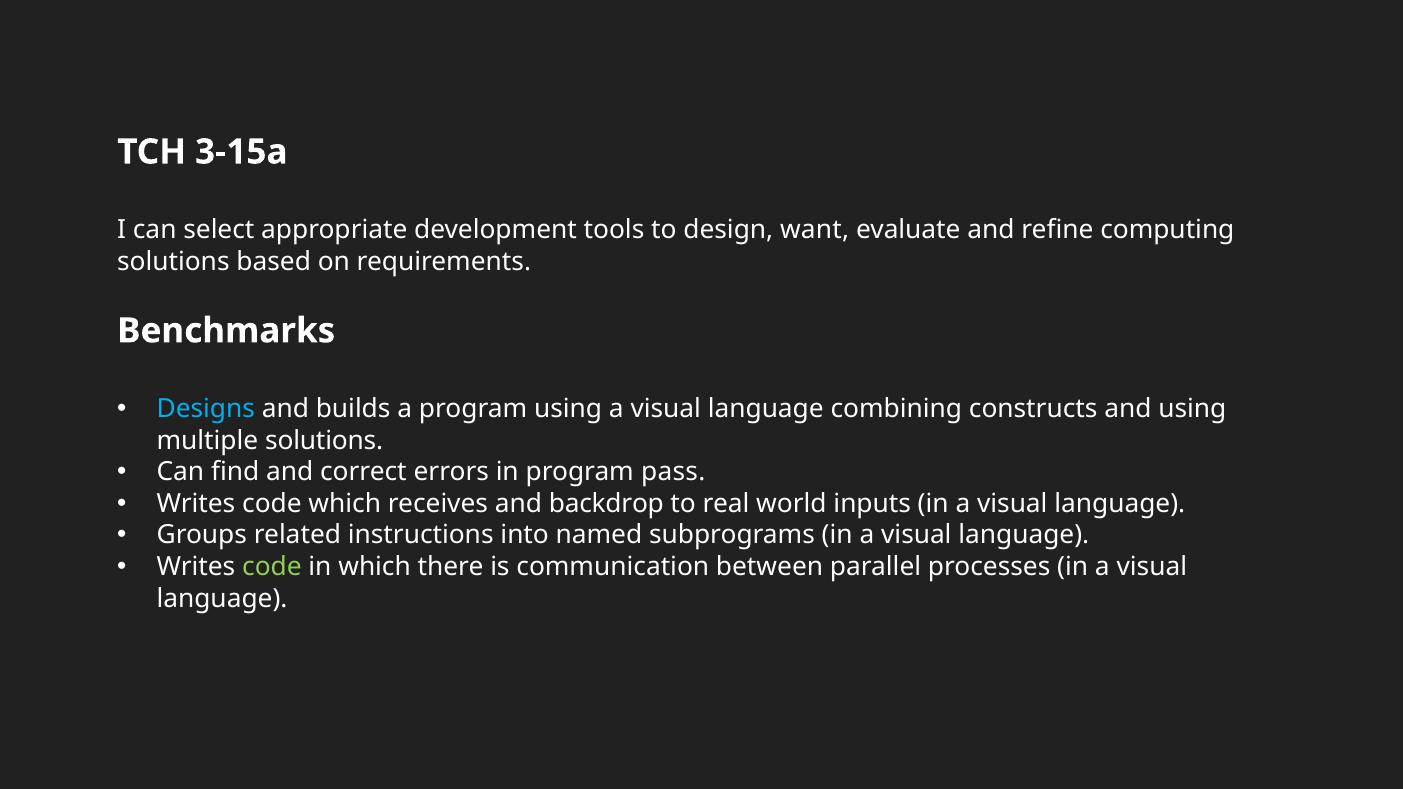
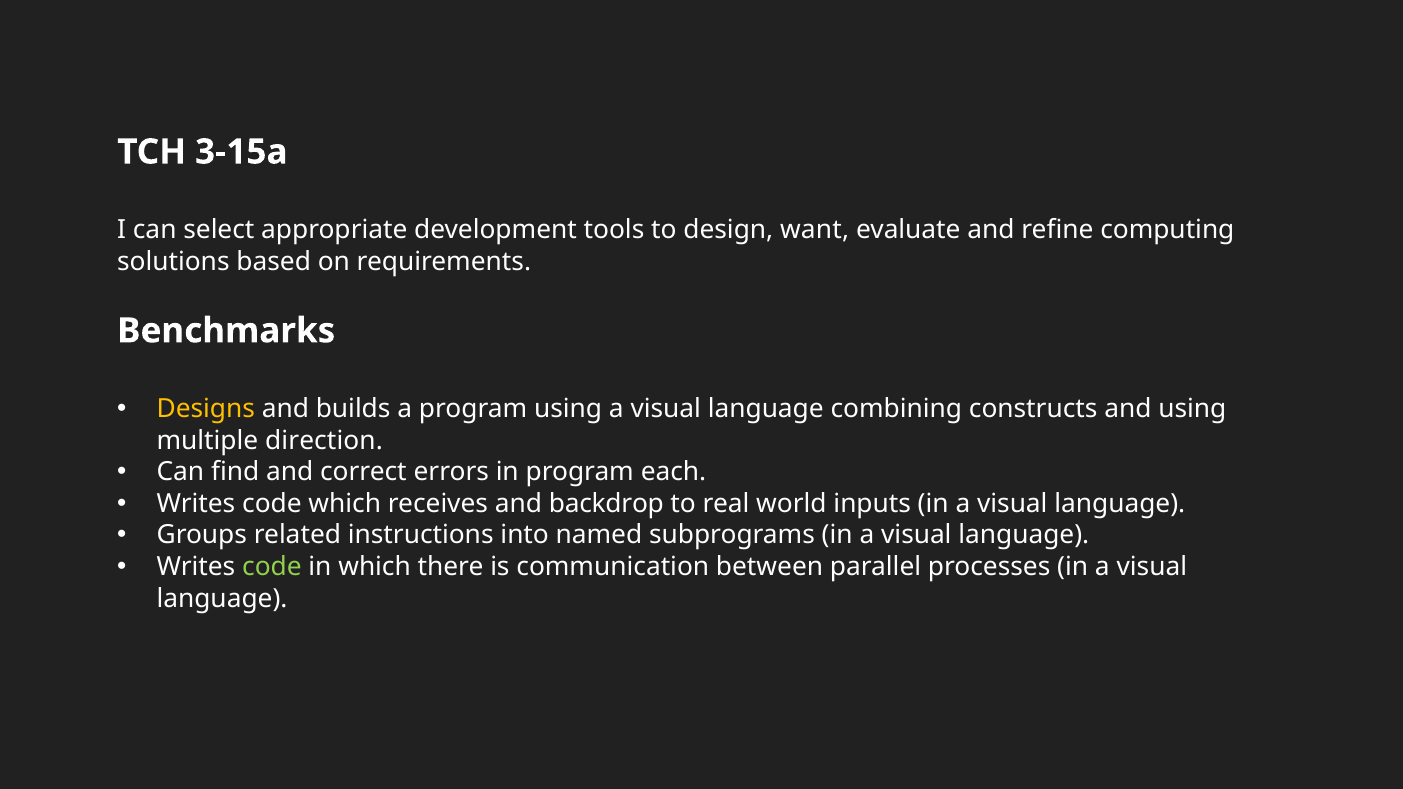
Designs colour: light blue -> yellow
multiple solutions: solutions -> direction
pass: pass -> each
